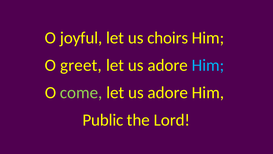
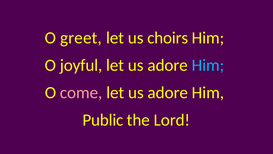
joyful: joyful -> greet
greet: greet -> joyful
come colour: light green -> pink
